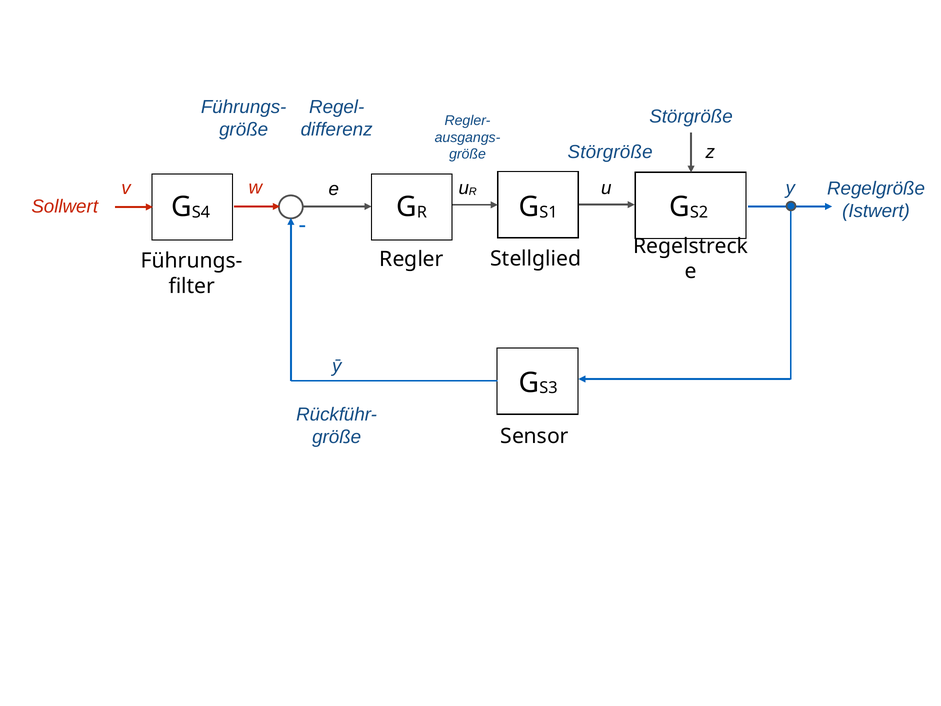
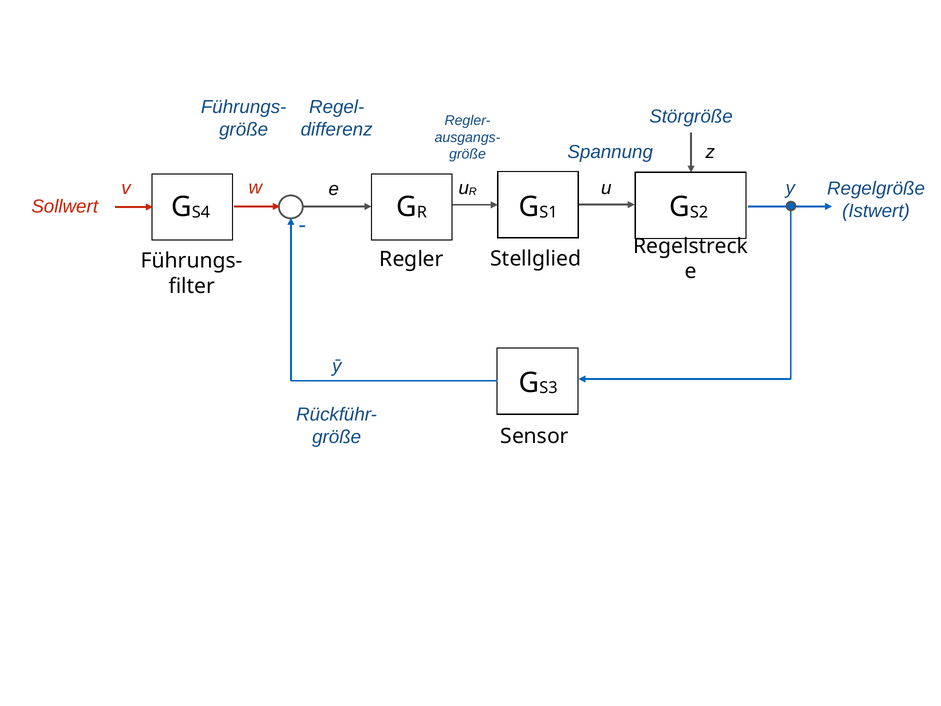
Störgröße at (610, 152): Störgröße -> Spannung
